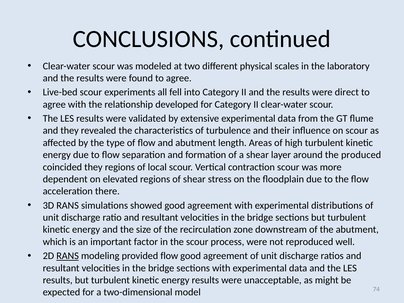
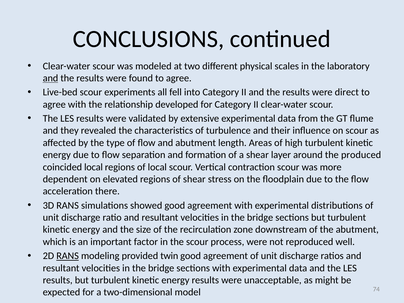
and at (50, 78) underline: none -> present
coincided they: they -> local
provided flow: flow -> twin
